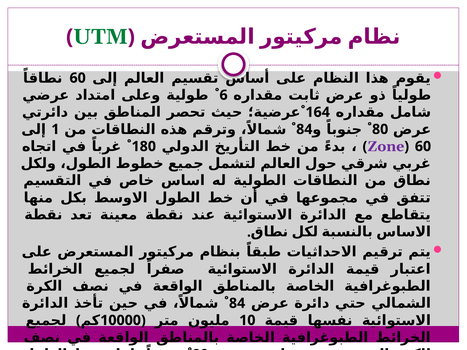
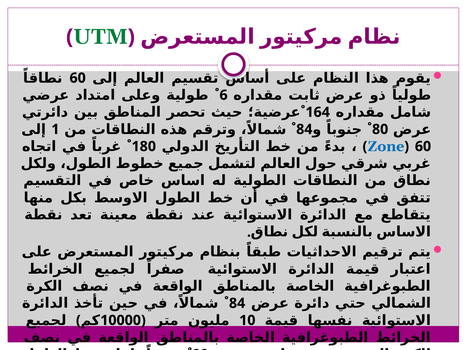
Zone colour: purple -> blue
